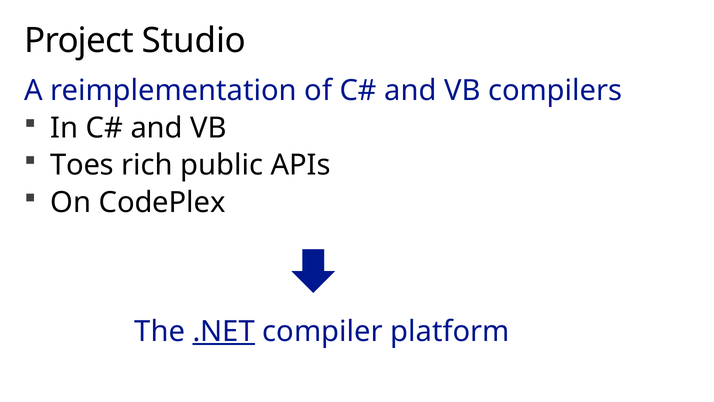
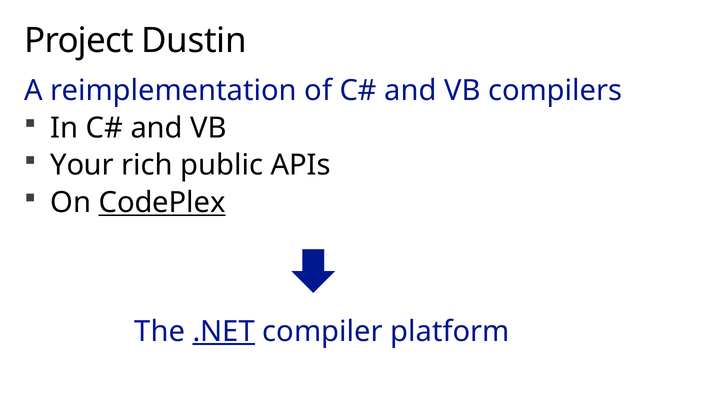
Studio: Studio -> Dustin
Toes: Toes -> Your
CodePlex underline: none -> present
